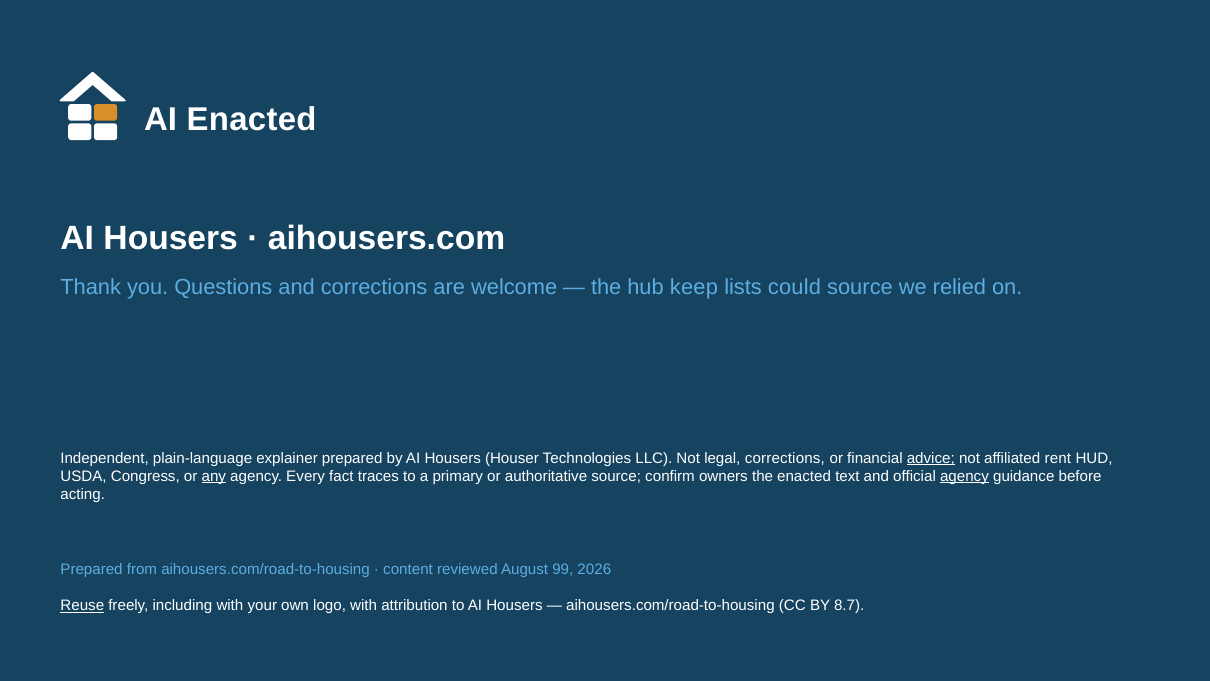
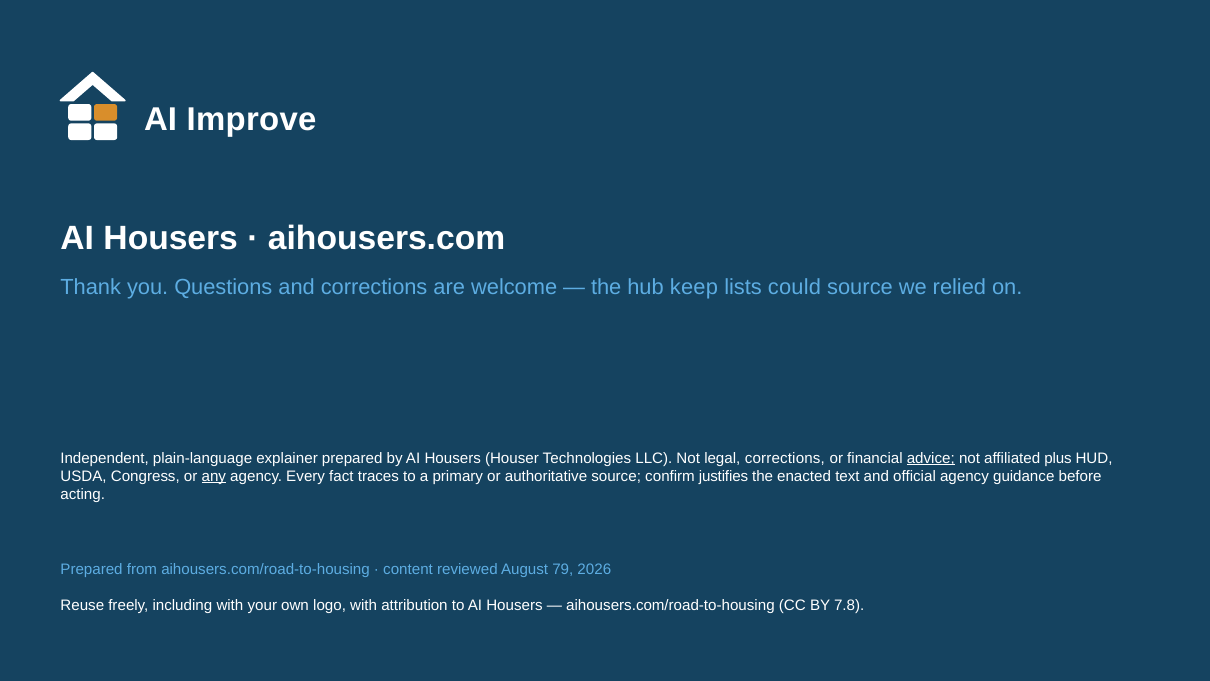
AI Enacted: Enacted -> Improve
rent: rent -> plus
owners: owners -> justifies
agency at (964, 476) underline: present -> none
99: 99 -> 79
Reuse underline: present -> none
8.7: 8.7 -> 7.8
